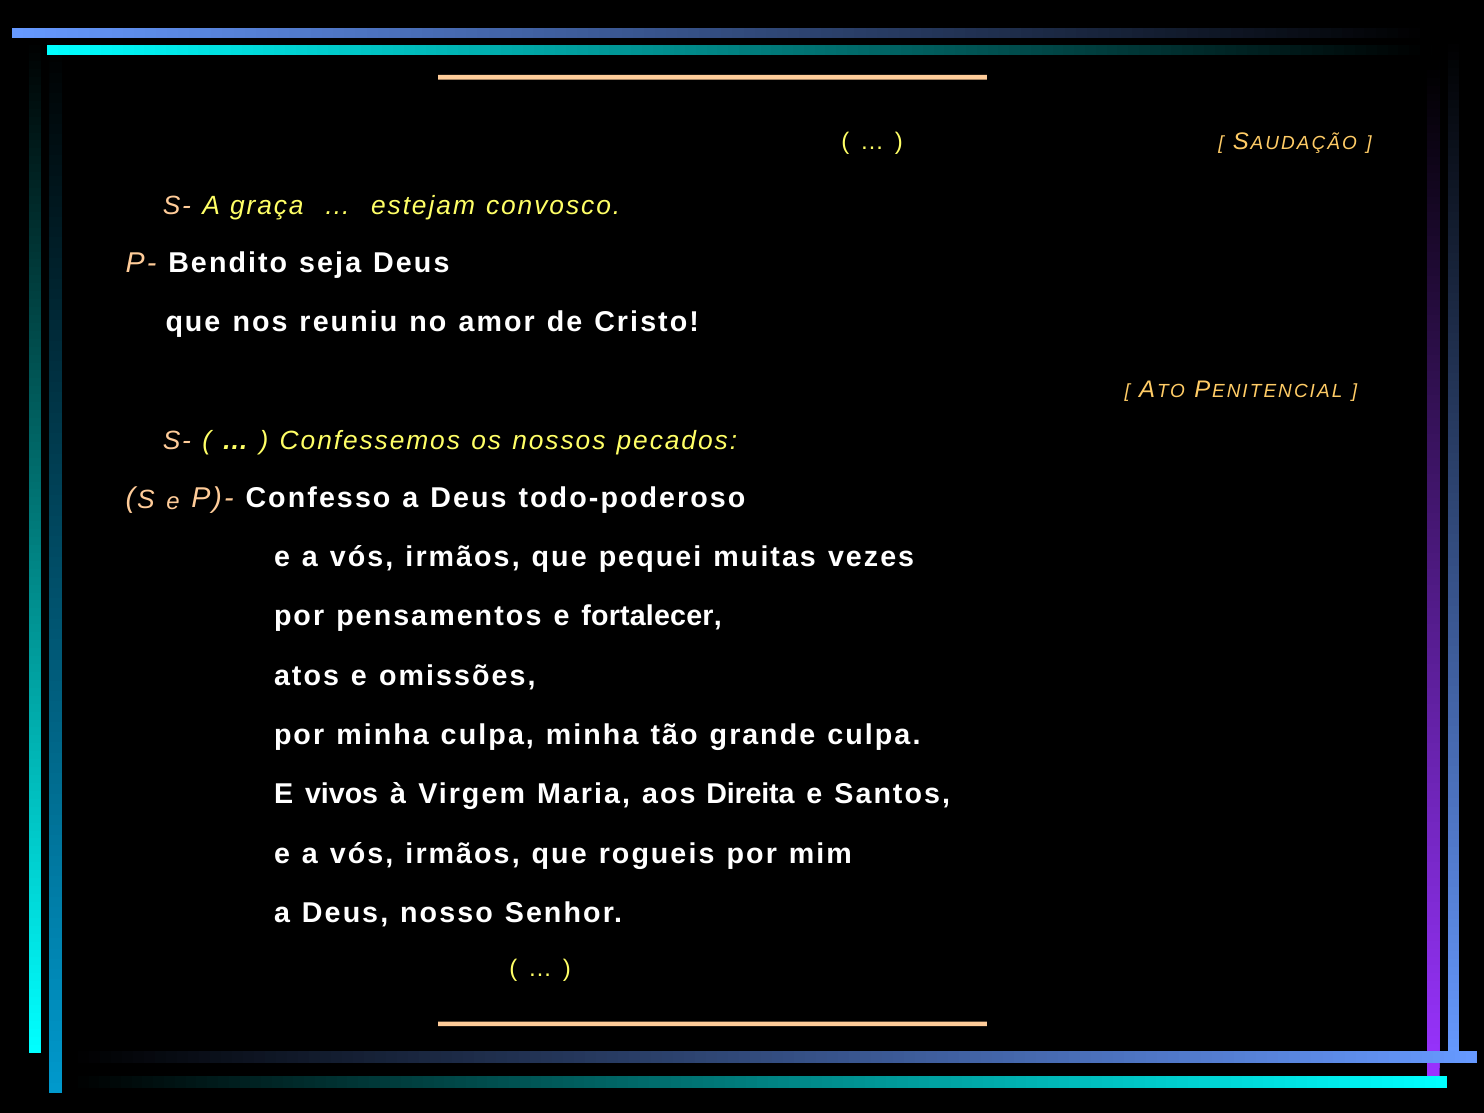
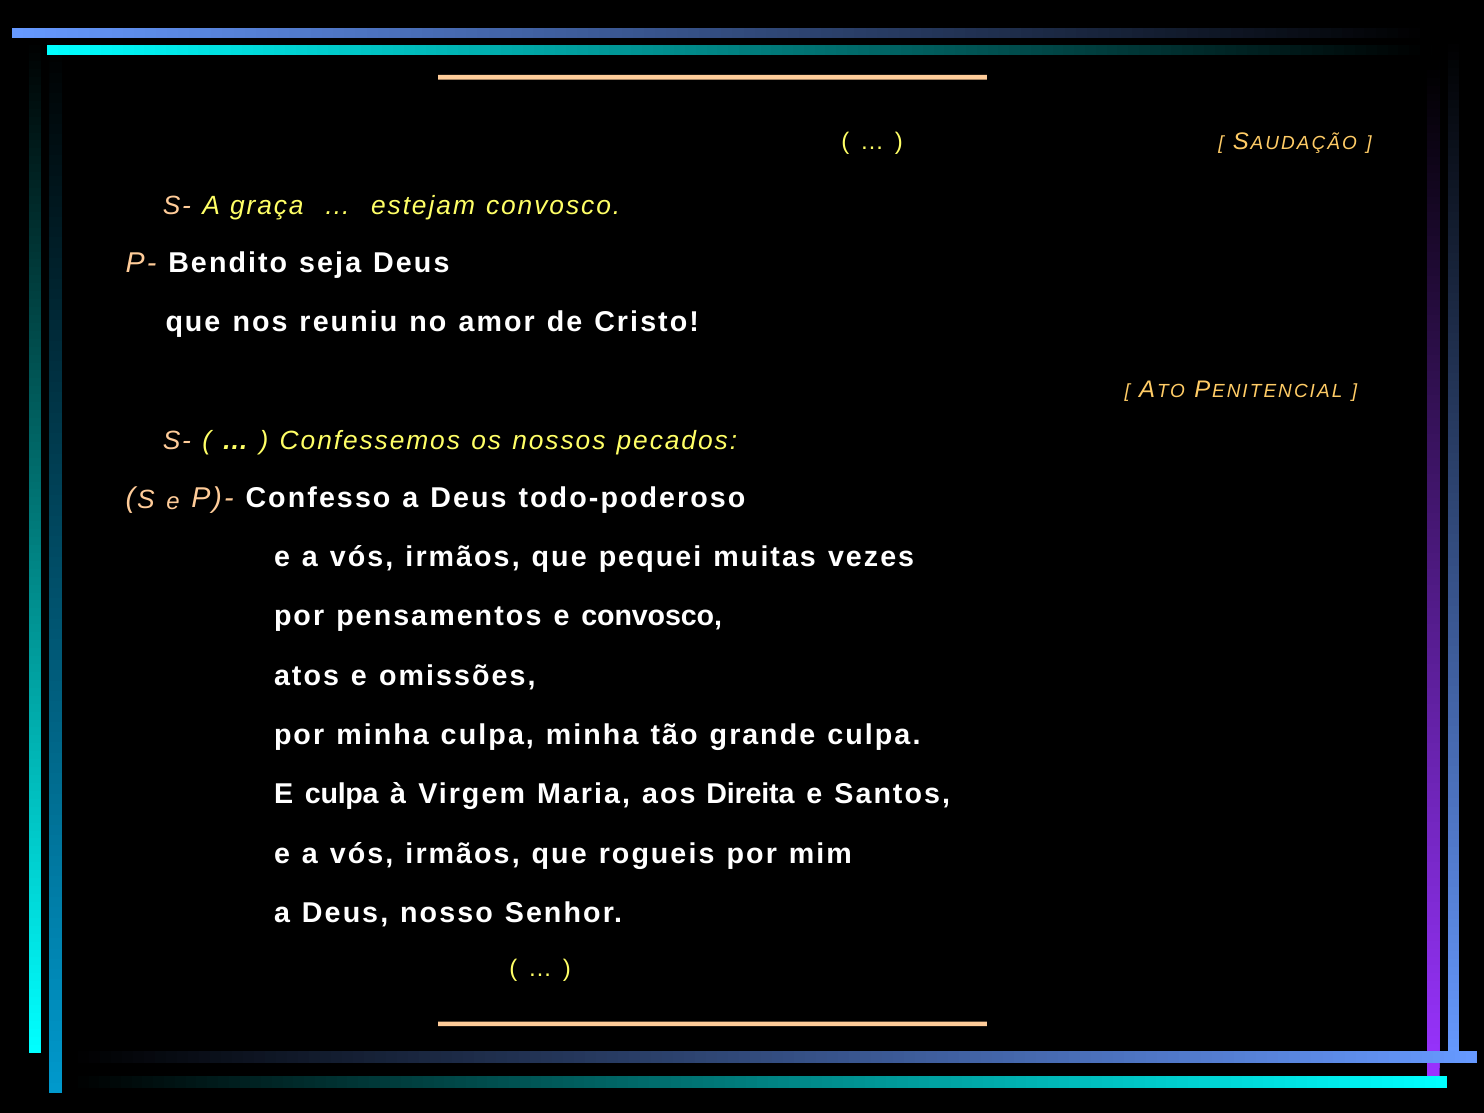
e fortalecer: fortalecer -> convosco
E vivos: vivos -> culpa
